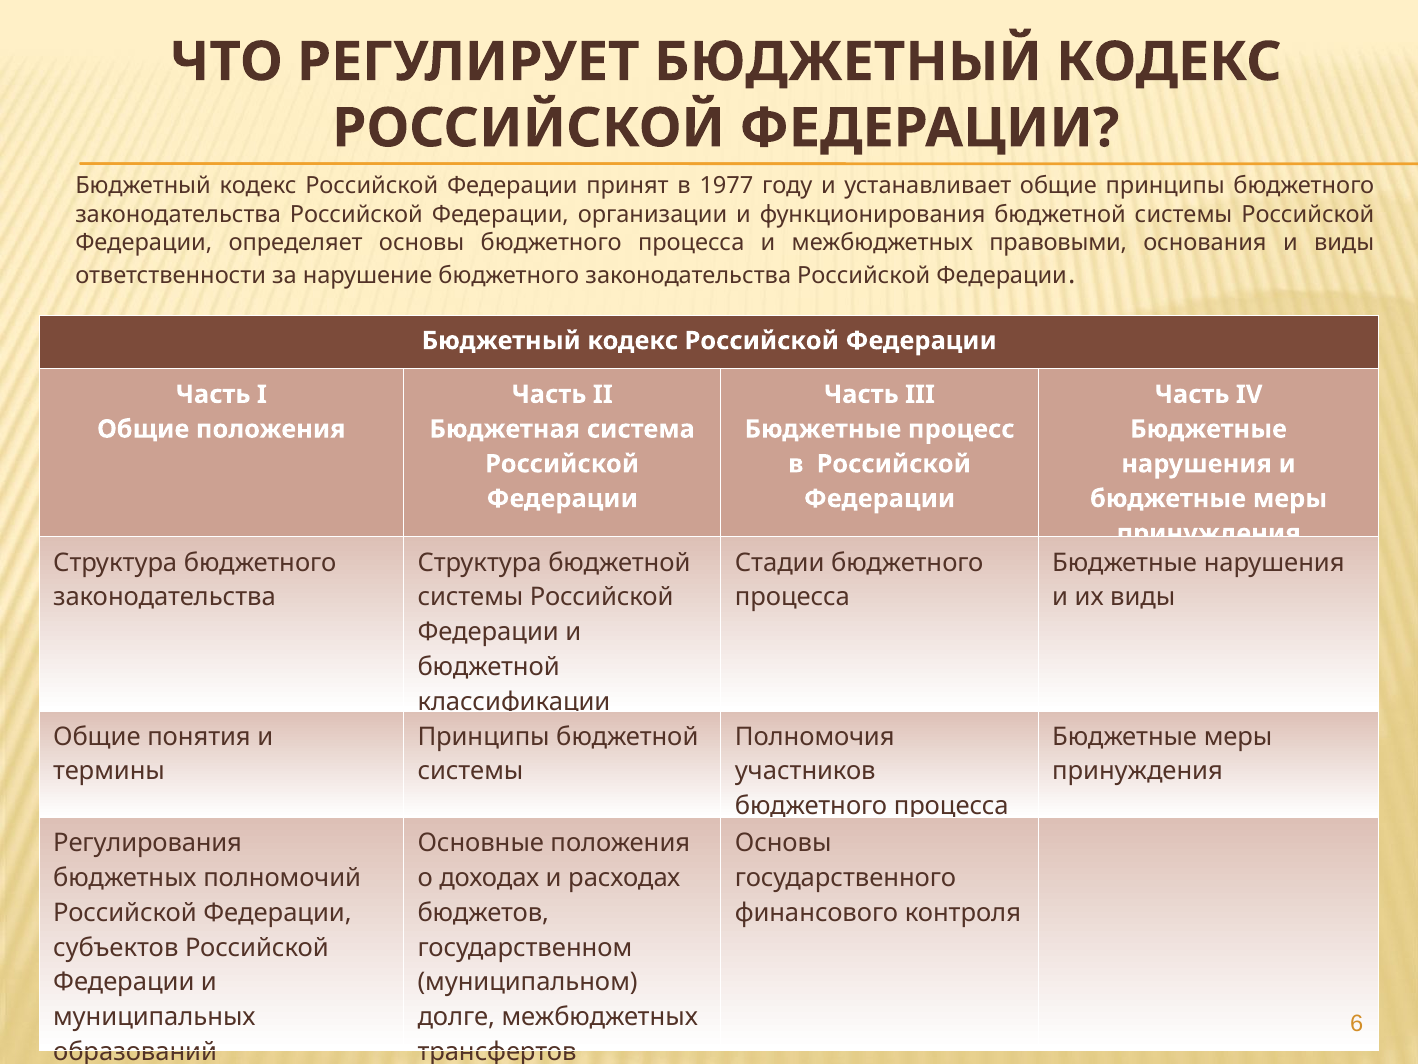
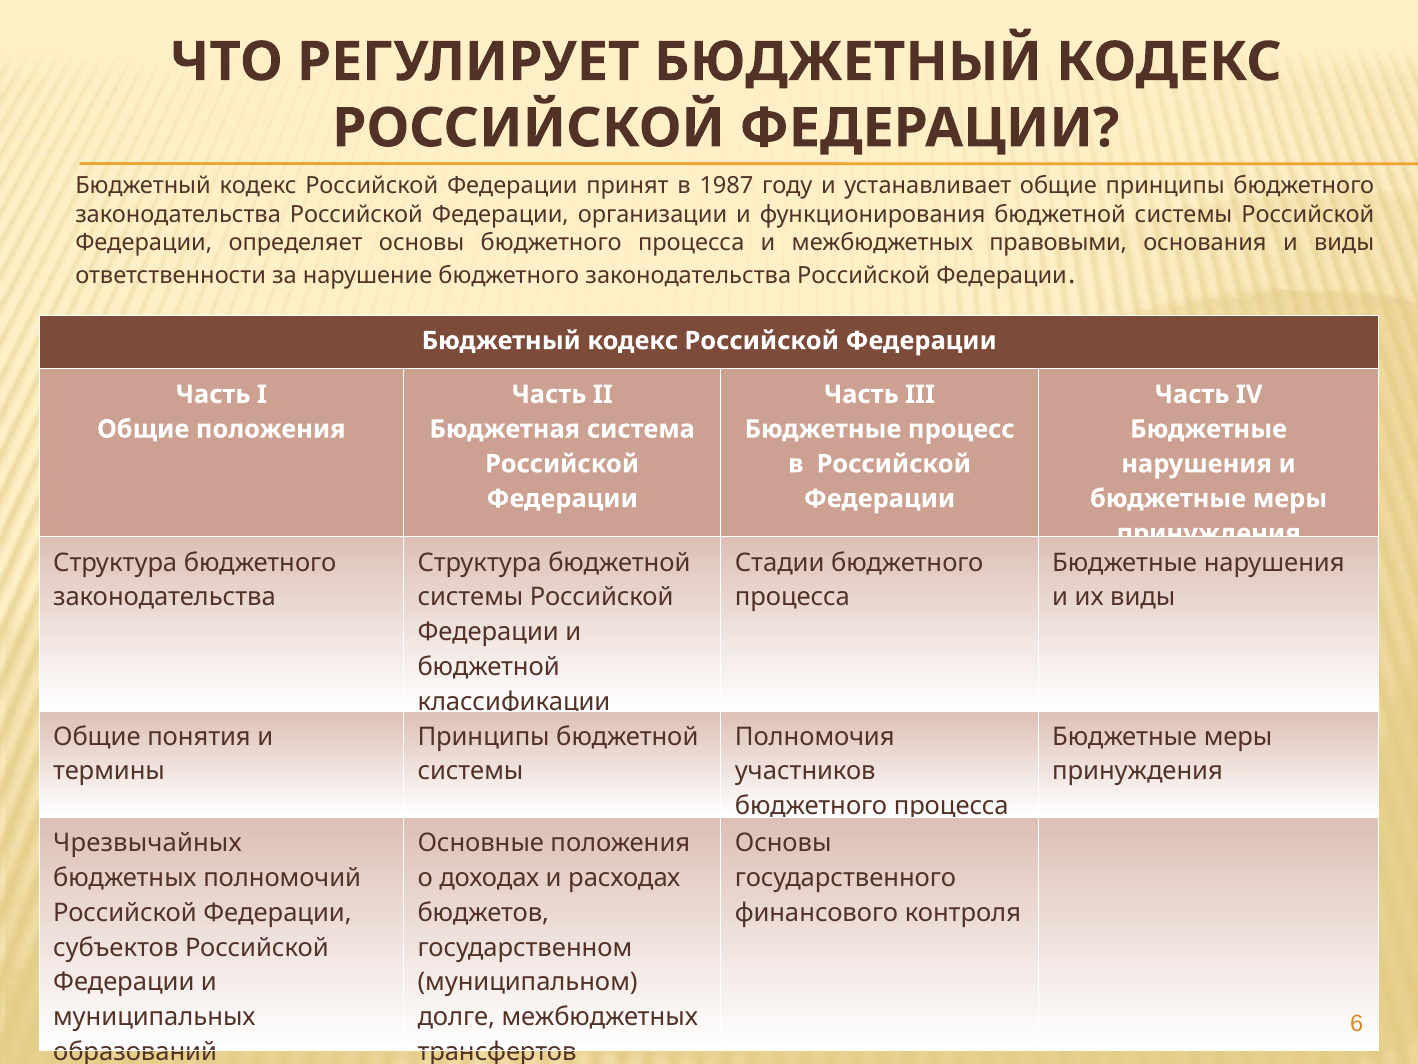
1977: 1977 -> 1987
Регулирования: Регулирования -> Чрезвычайных
